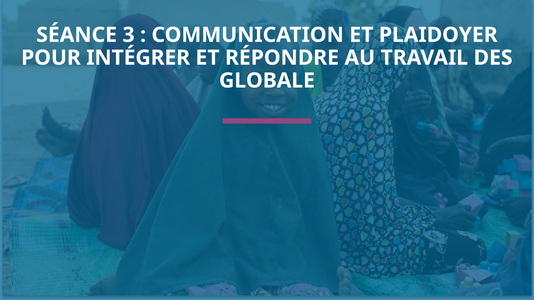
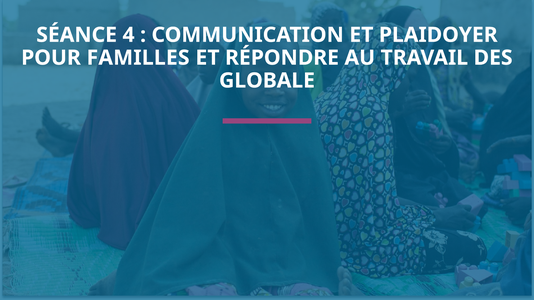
3: 3 -> 4
INTÉGRER: INTÉGRER -> FAMILLES
